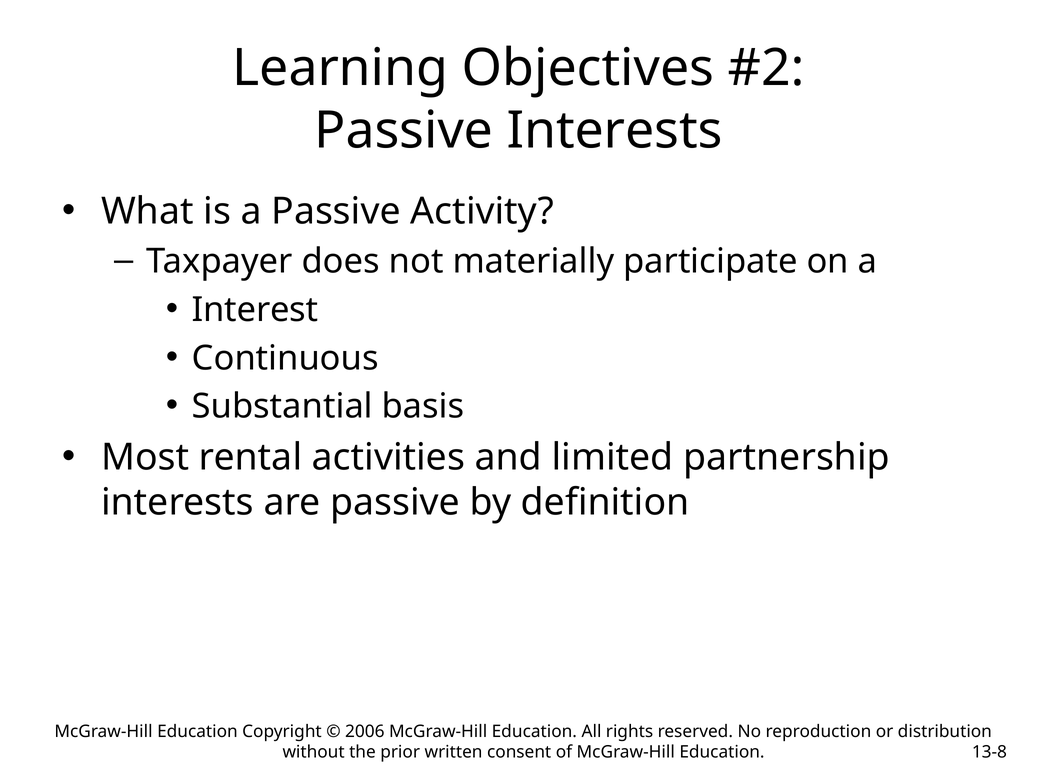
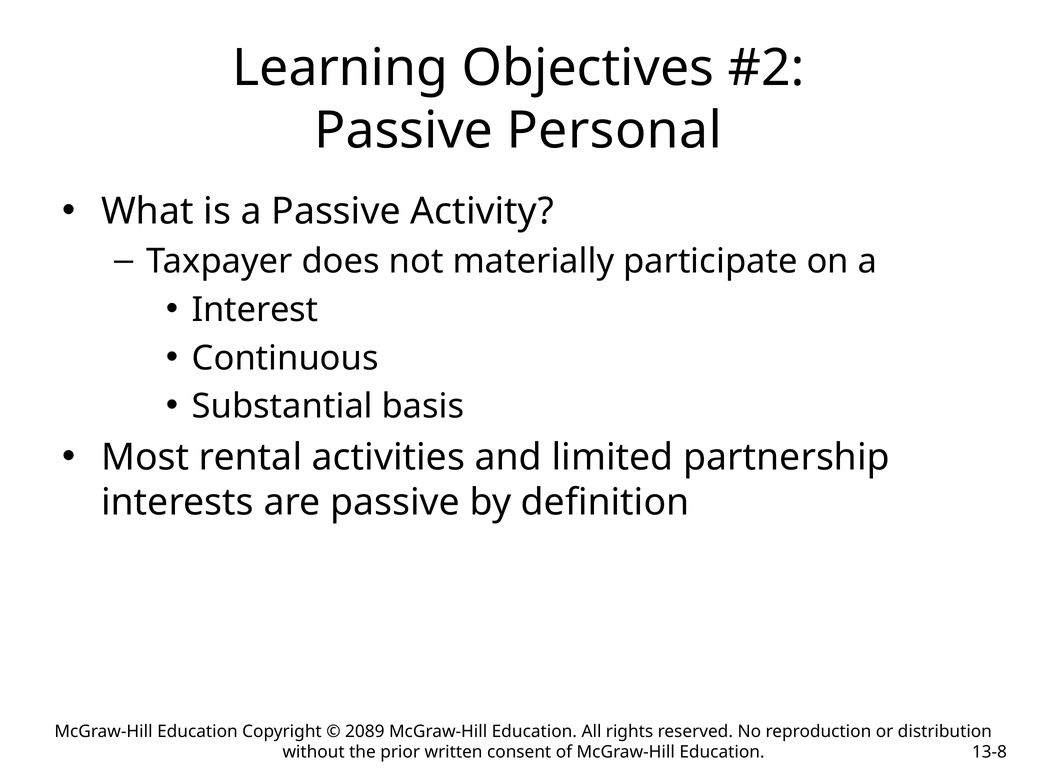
Passive Interests: Interests -> Personal
2006: 2006 -> 2089
